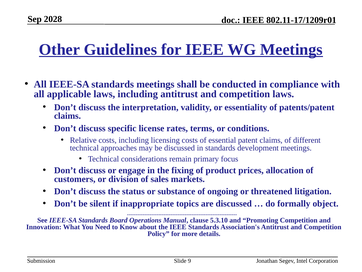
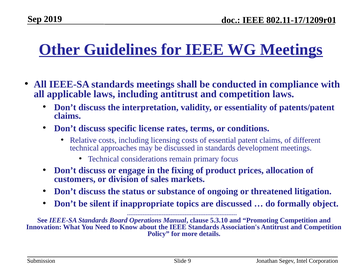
2028: 2028 -> 2019
